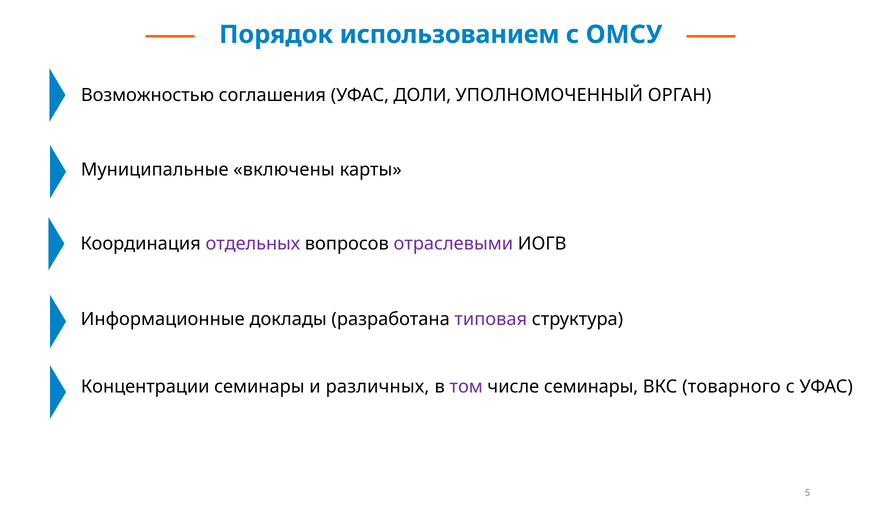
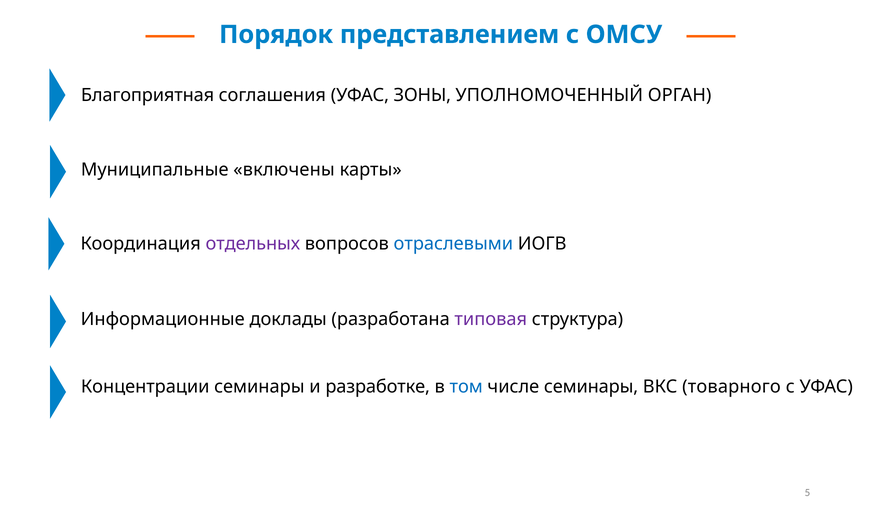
использованием: использованием -> представлением
Возможностью: Возможностью -> Благоприятная
ДОЛИ: ДОЛИ -> ЗОНЫ
отраслевыми colour: purple -> blue
различных: различных -> разработке
том colour: purple -> blue
